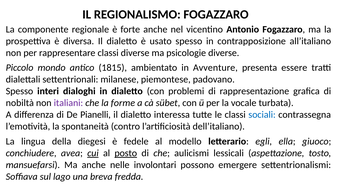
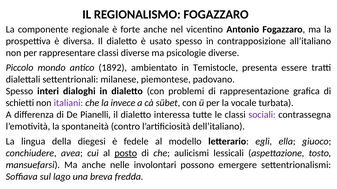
1815: 1815 -> 1892
Avventure: Avventure -> Temistocle
nobiltà: nobiltà -> schietti
forme: forme -> invece
sociali colour: blue -> purple
cui underline: present -> none
